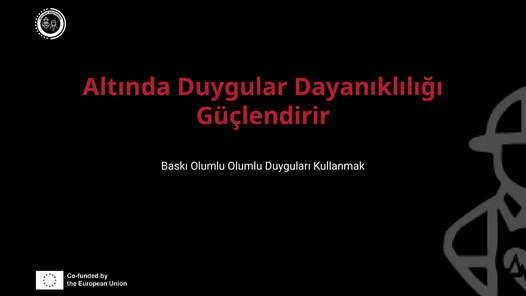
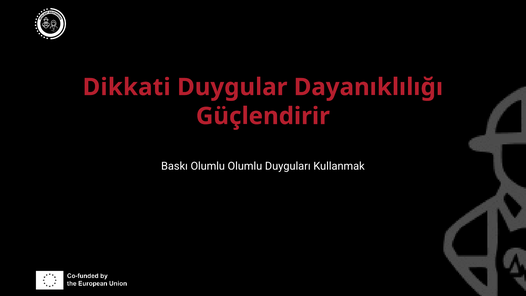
Altında: Altında -> Dikkati
